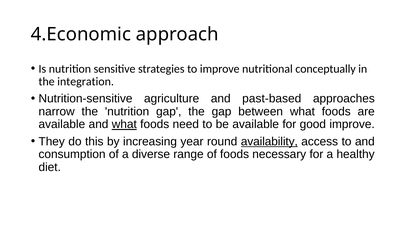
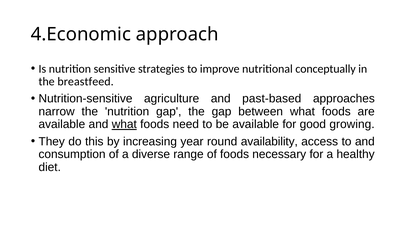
integration: integration -> breastfeed
good improve: improve -> growing
availability underline: present -> none
